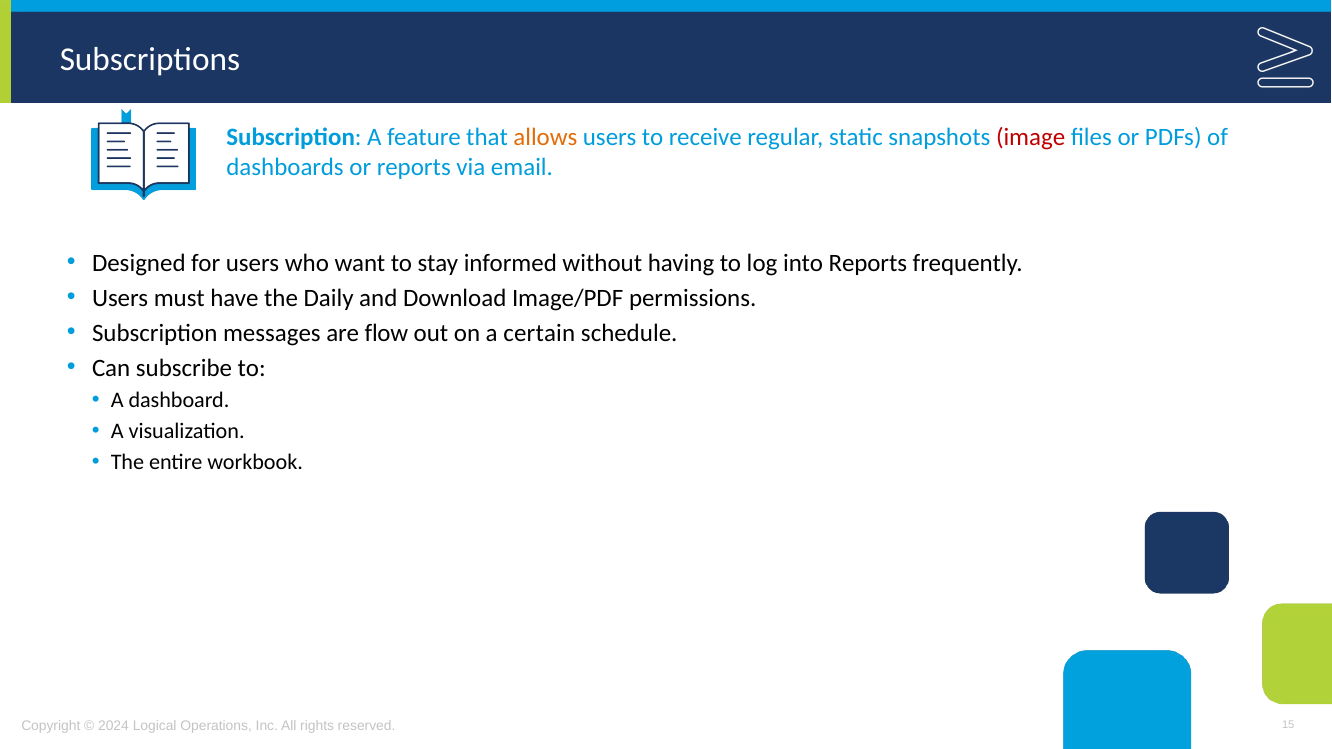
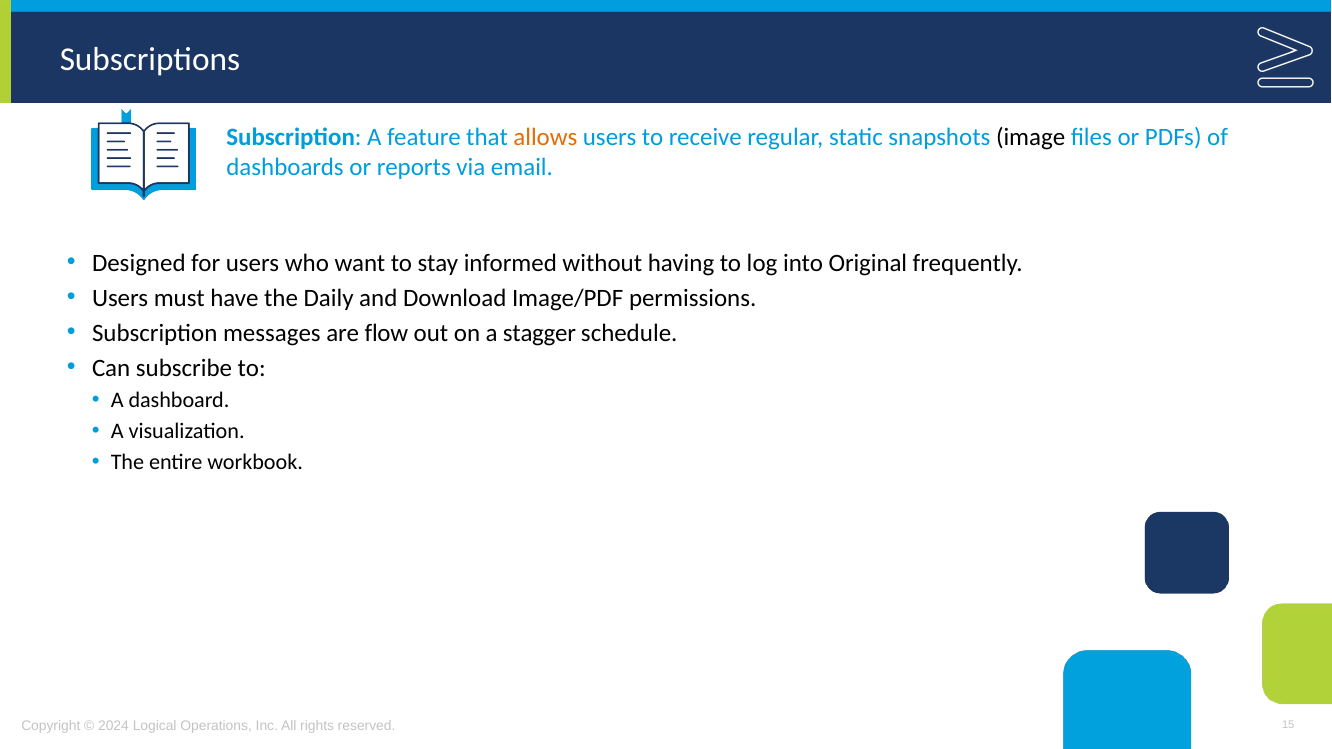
image colour: red -> black
into Reports: Reports -> Original
certain: certain -> stagger
